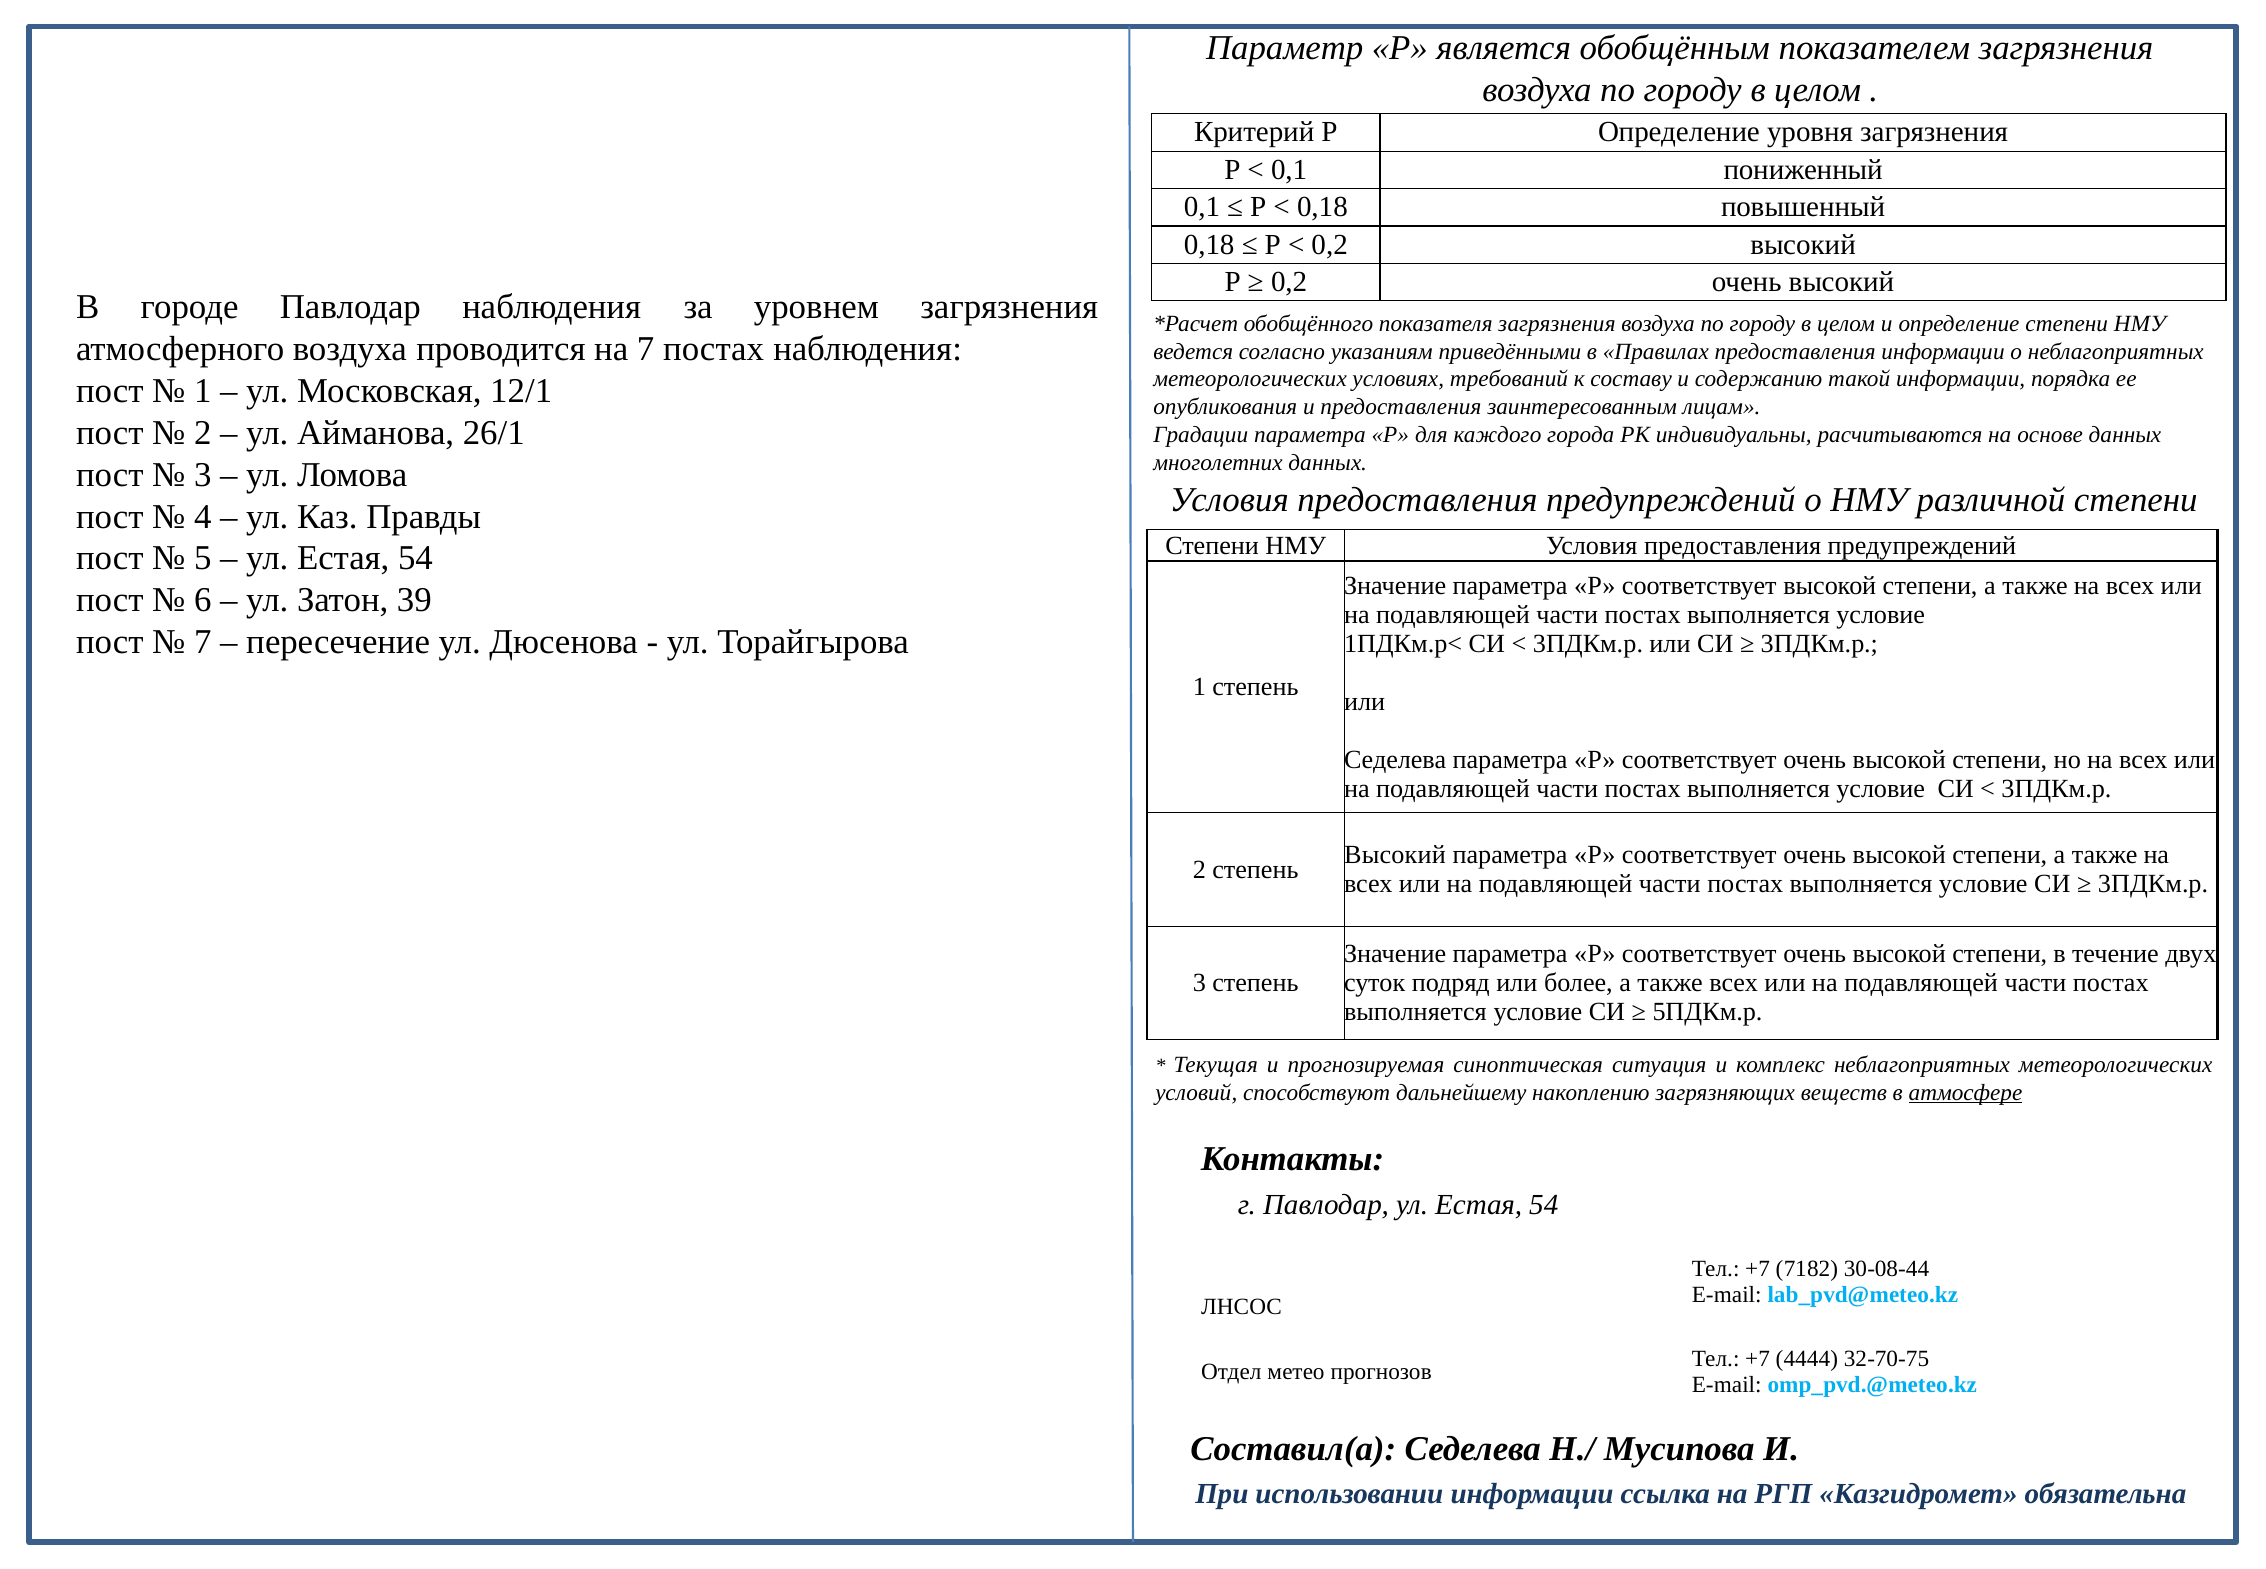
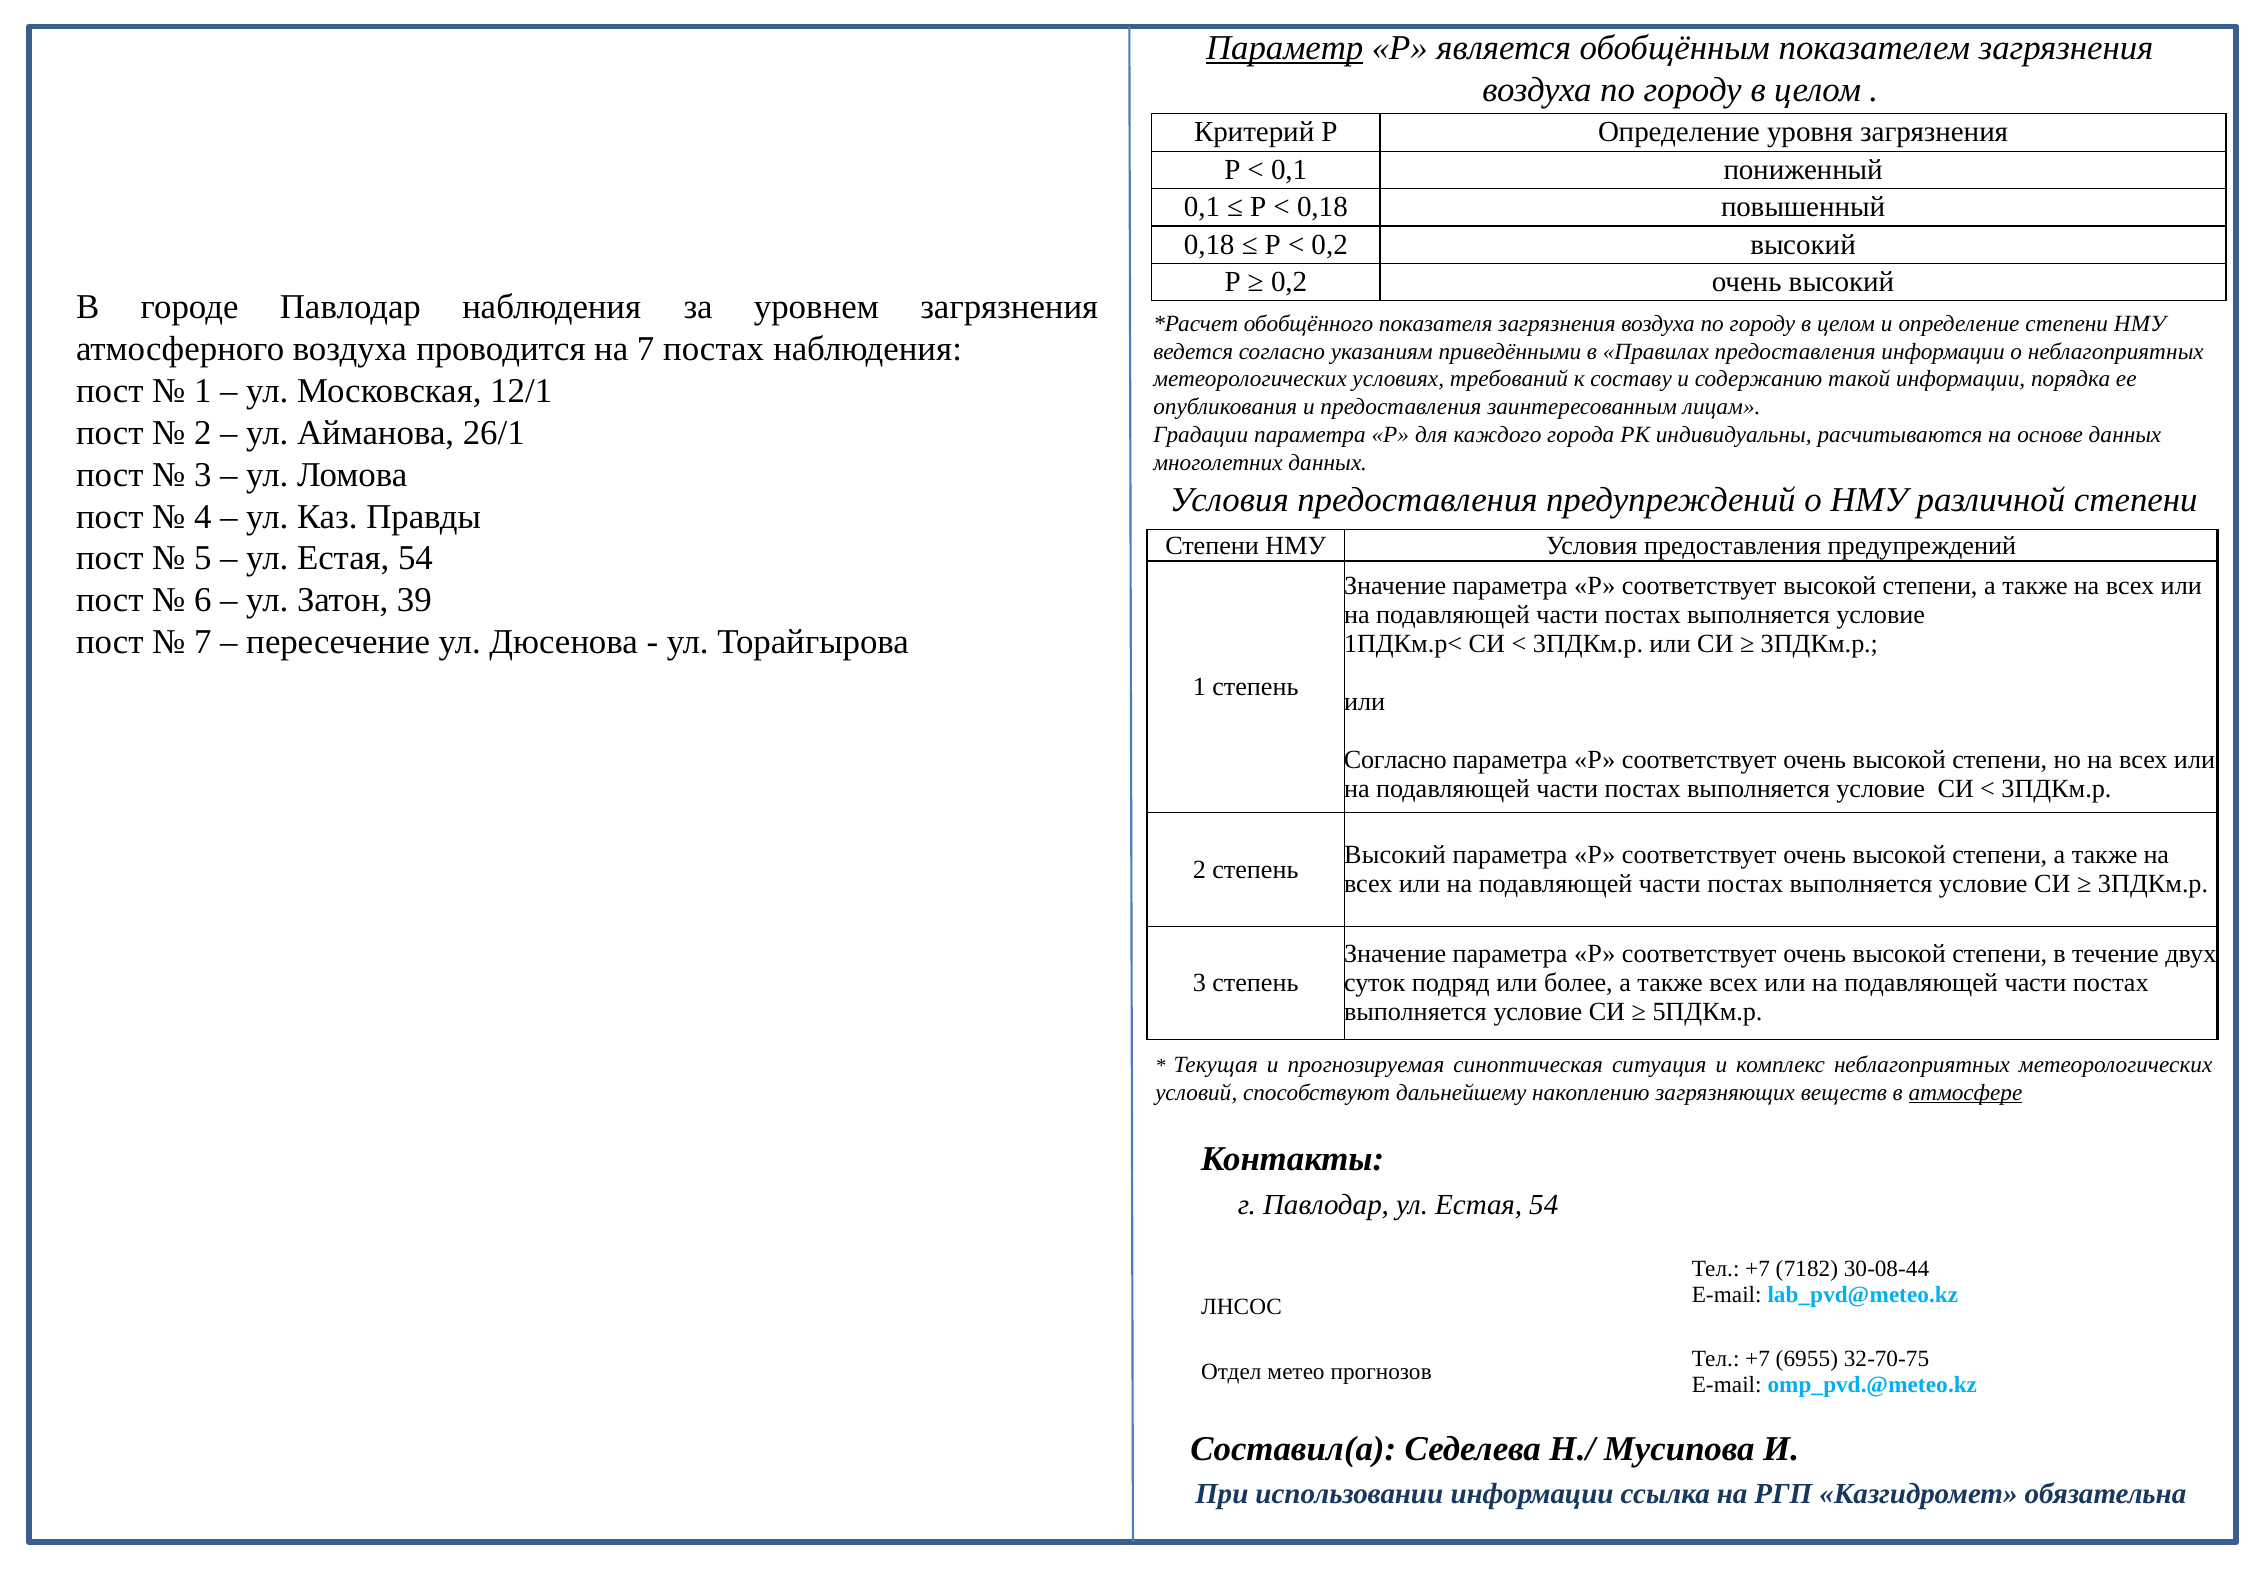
Параметр underline: none -> present
Седелева at (1395, 760): Седелева -> Согласно
4444: 4444 -> 6955
